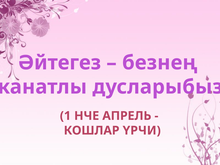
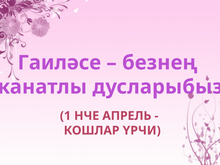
Әйтегез: Әйтегез -> Гаиләсе
